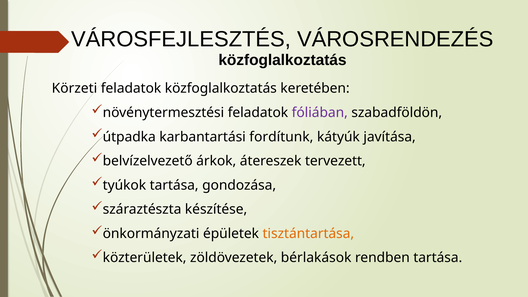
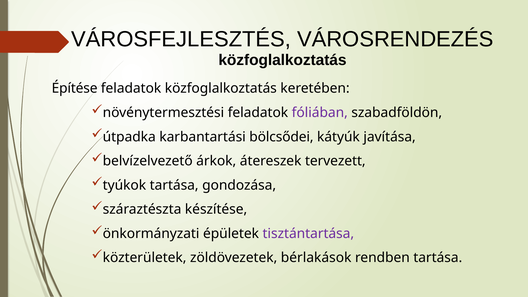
Körzeti: Körzeti -> Építése
fordítunk: fordítunk -> bölcsődei
tisztántartása colour: orange -> purple
